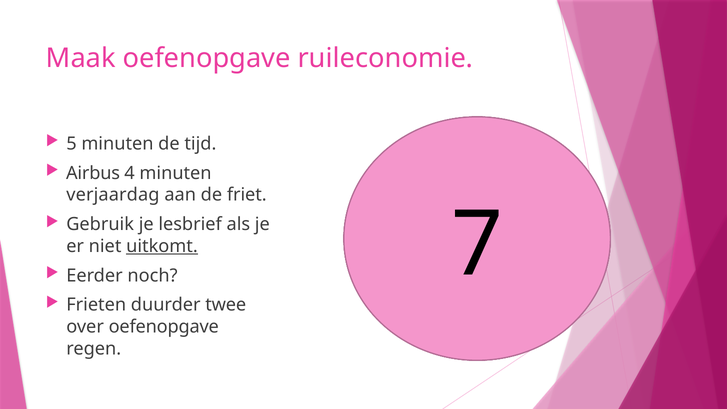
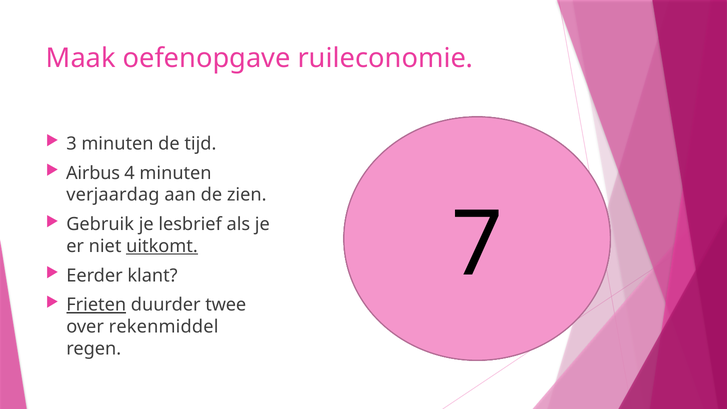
5: 5 -> 3
friet: friet -> zien
noch: noch -> klant
Frieten underline: none -> present
over oefenopgave: oefenopgave -> rekenmiddel
